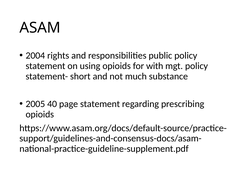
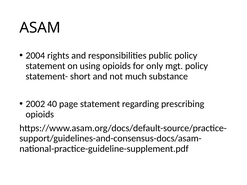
with: with -> only
2005: 2005 -> 2002
